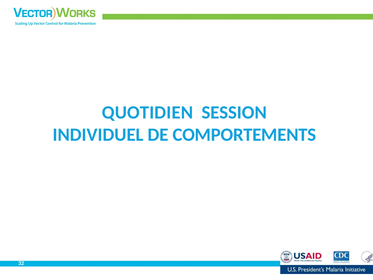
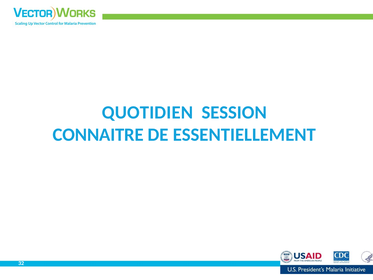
INDIVIDUEL: INDIVIDUEL -> CONNAITRE
COMPORTEMENTS: COMPORTEMENTS -> ESSENTIELLEMENT
